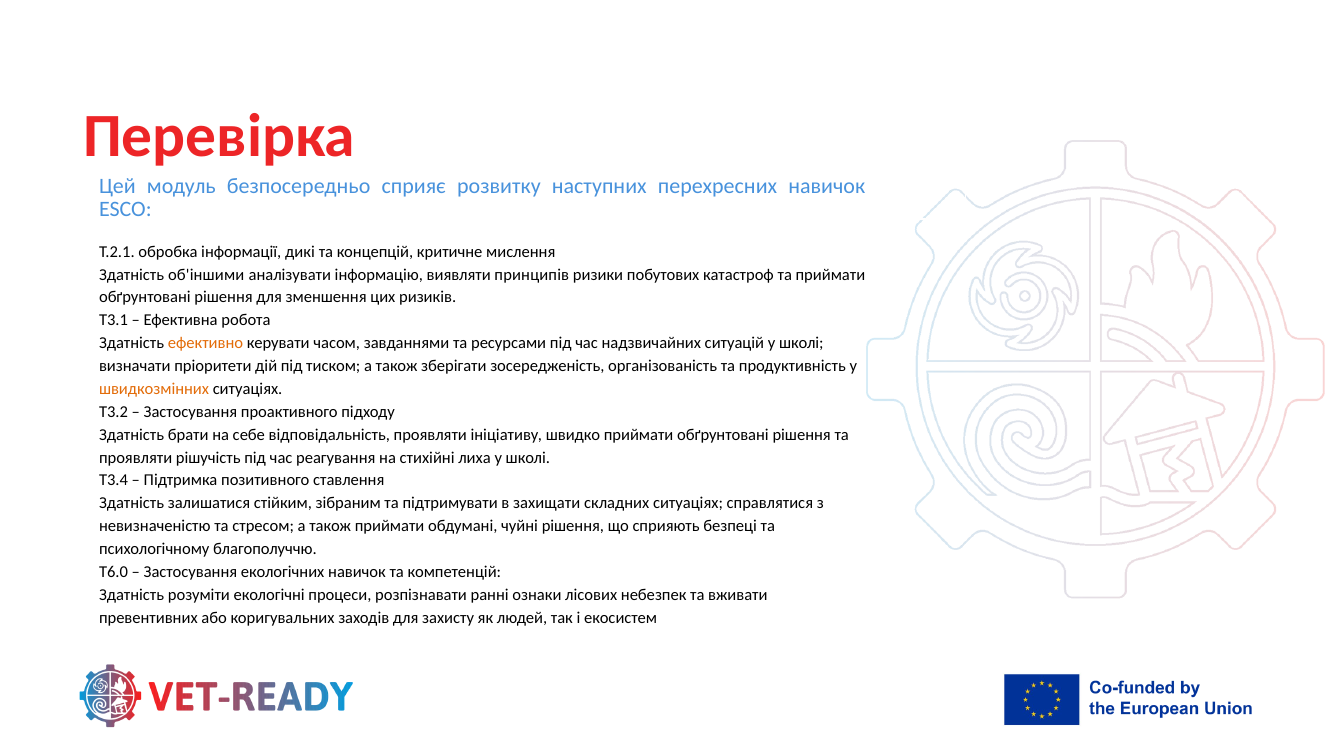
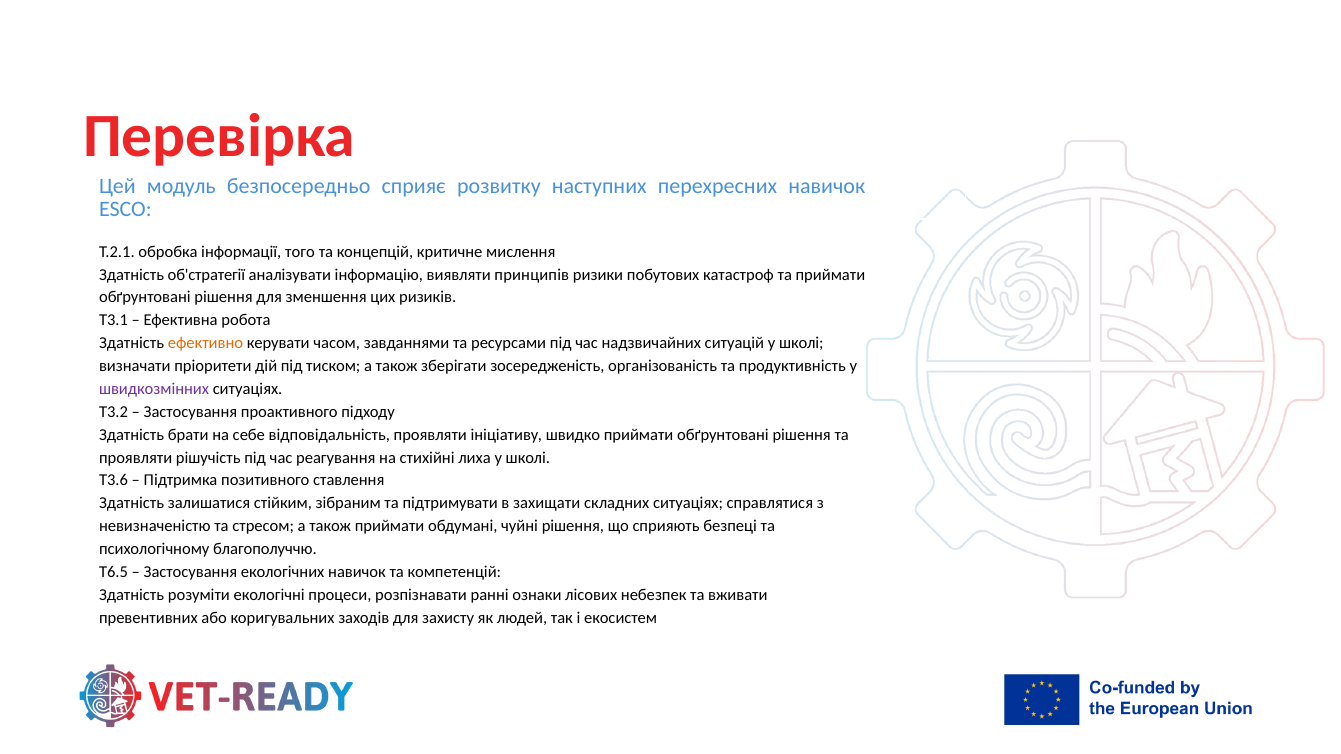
дикі: дикі -> того
об'іншими: об'іншими -> об'стратегії
швидкозмінних colour: orange -> purple
T3.4: T3.4 -> T3.6
T6.0: T6.0 -> T6.5
